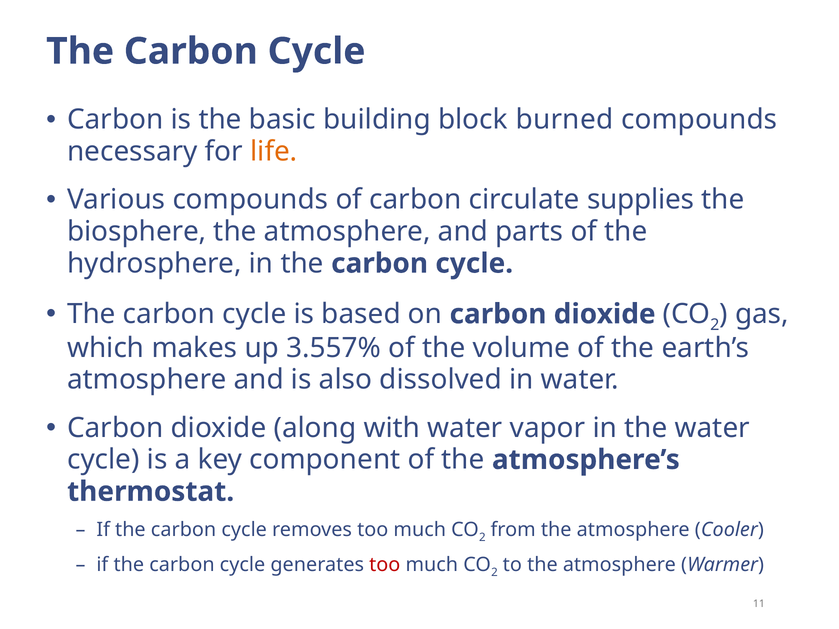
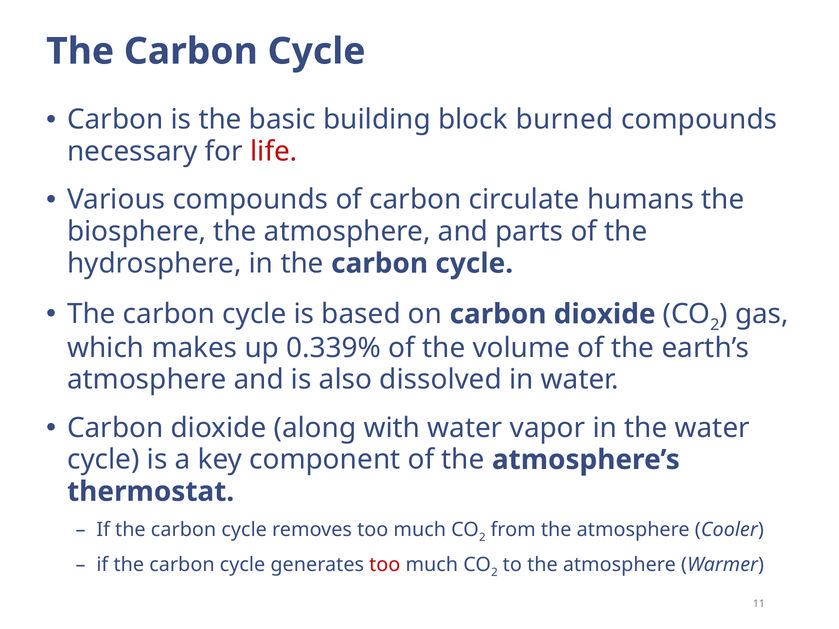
life colour: orange -> red
supplies: supplies -> humans
3.557%: 3.557% -> 0.339%
